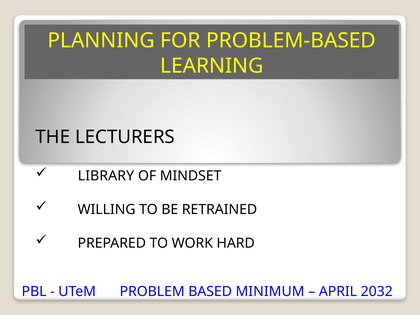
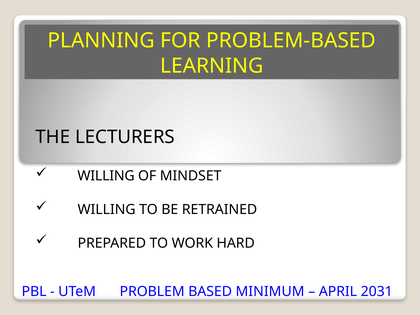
LIBRARY at (106, 176): LIBRARY -> WILLING
2032: 2032 -> 2031
